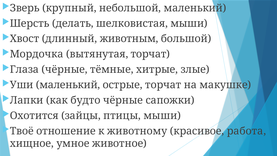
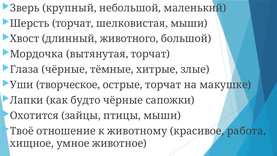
Шерсть делать: делать -> торчат
животным: животным -> животного
Уши маленький: маленький -> творческое
